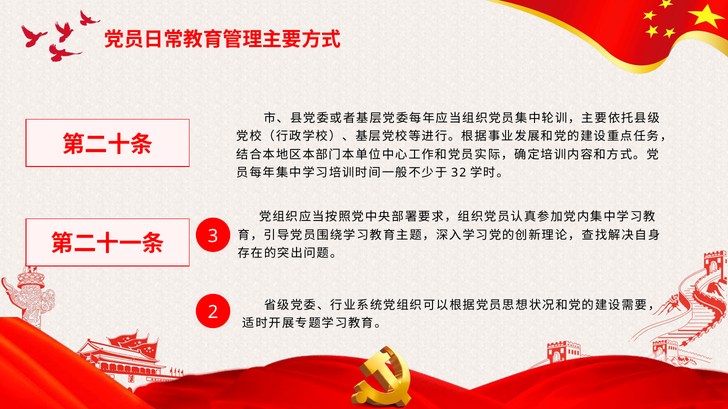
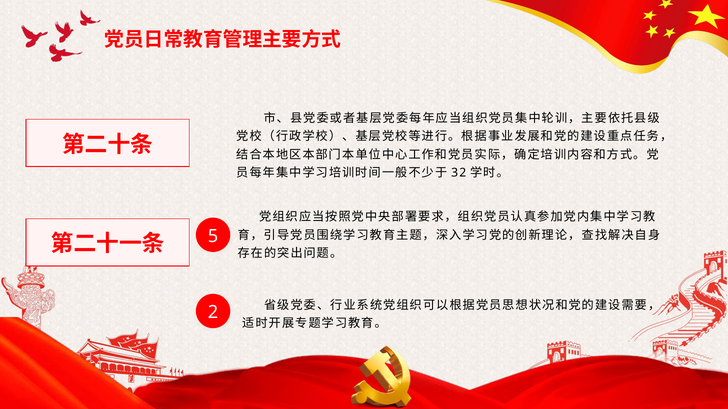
3: 3 -> 5
